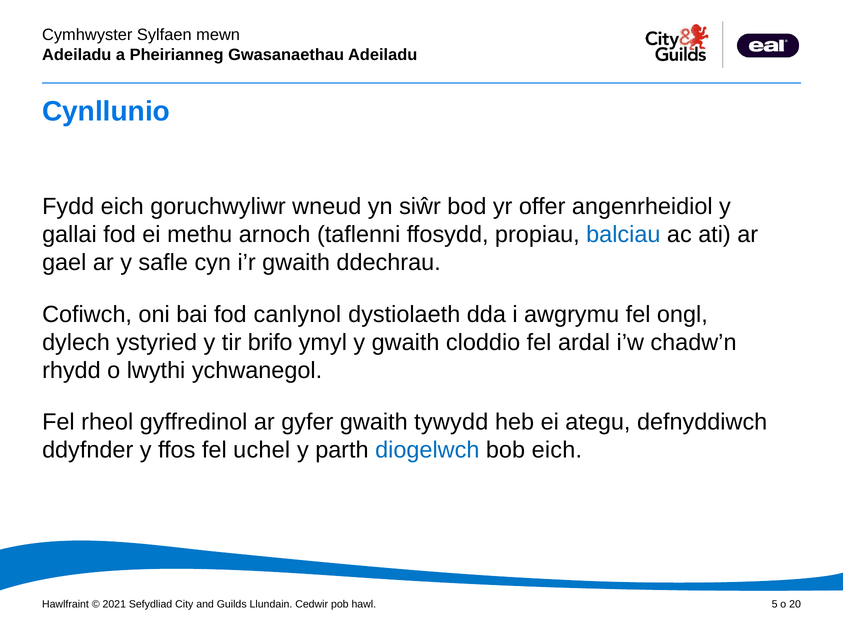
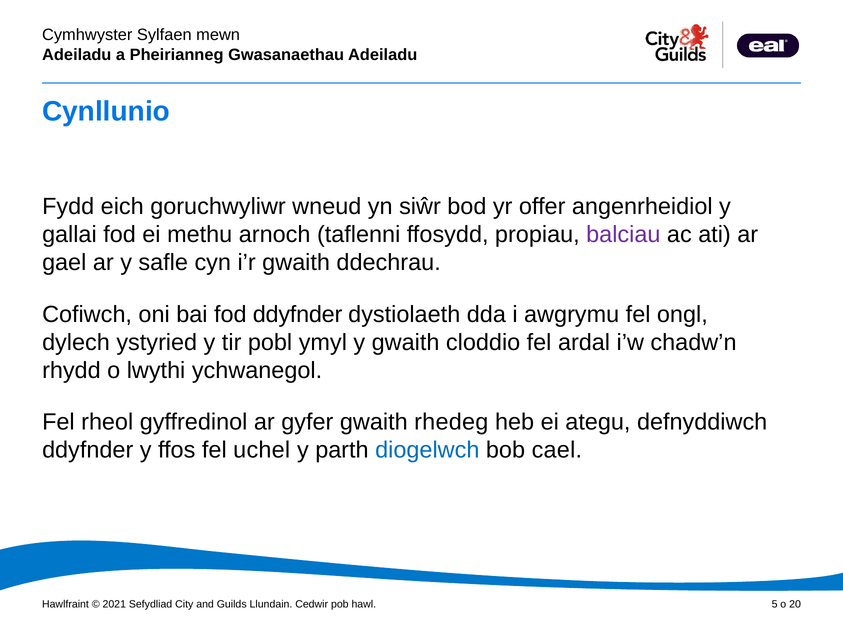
balciau colour: blue -> purple
fod canlynol: canlynol -> ddyfnder
brifo: brifo -> pobl
tywydd: tywydd -> rhedeg
bob eich: eich -> cael
